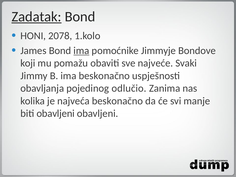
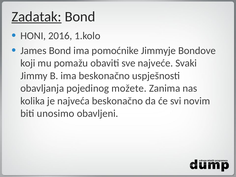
2078: 2078 -> 2016
ima at (81, 51) underline: present -> none
odlučio: odlučio -> možete
manje: manje -> novim
biti obavljeni: obavljeni -> unosimo
